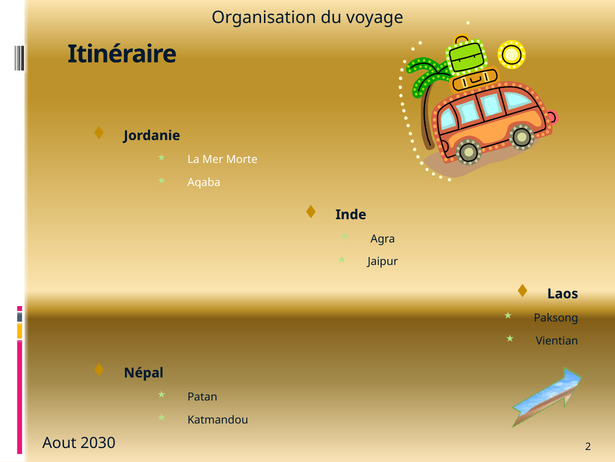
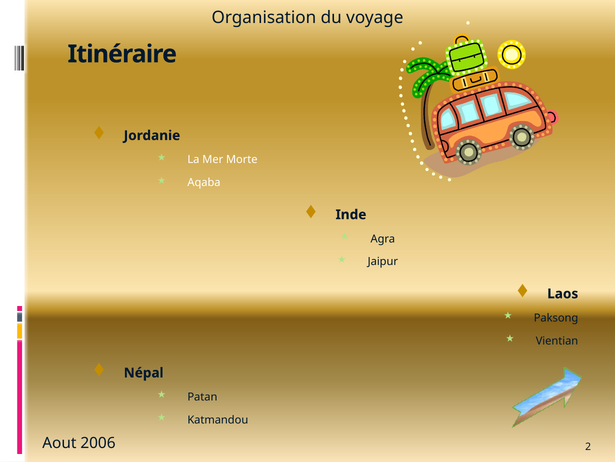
2030: 2030 -> 2006
